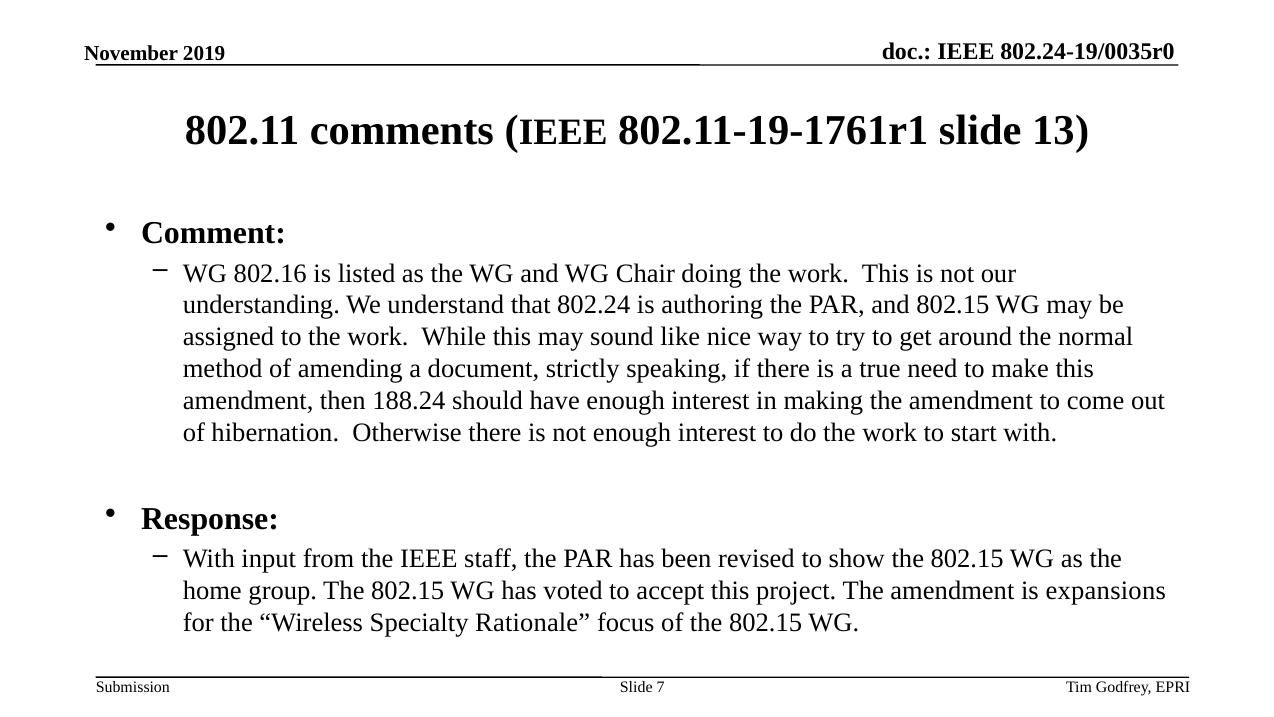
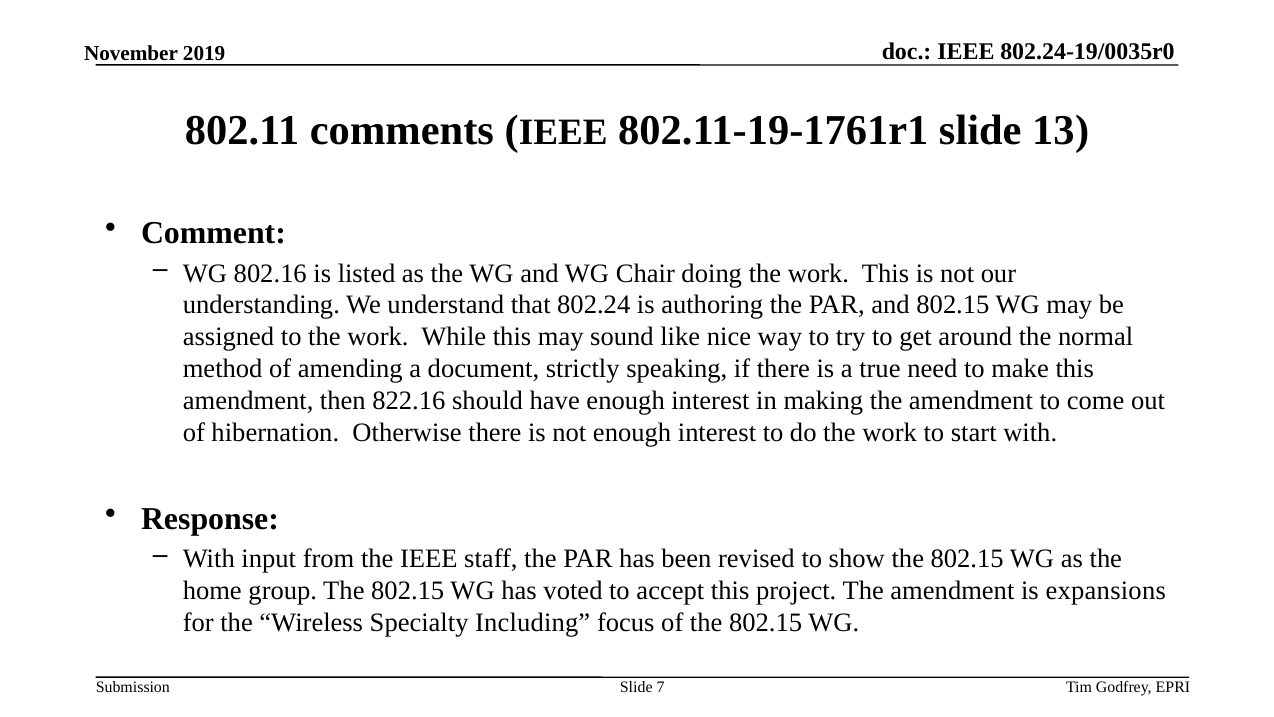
188.24: 188.24 -> 822.16
Rationale: Rationale -> Including
